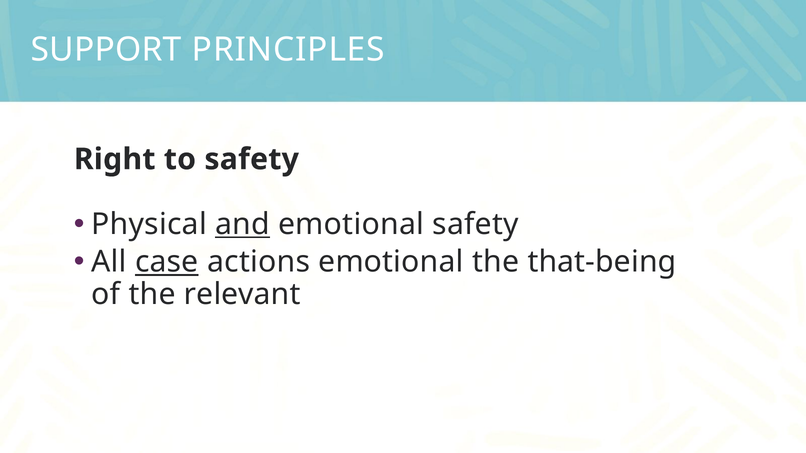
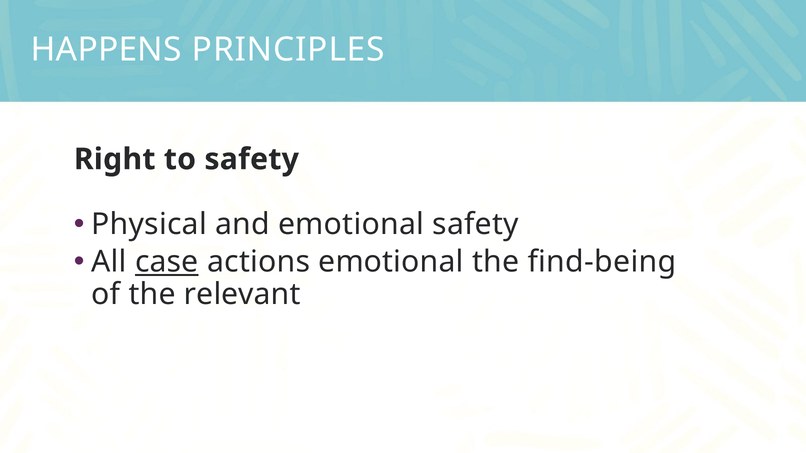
SUPPORT: SUPPORT -> HAPPENS
and underline: present -> none
that-being: that-being -> find-being
